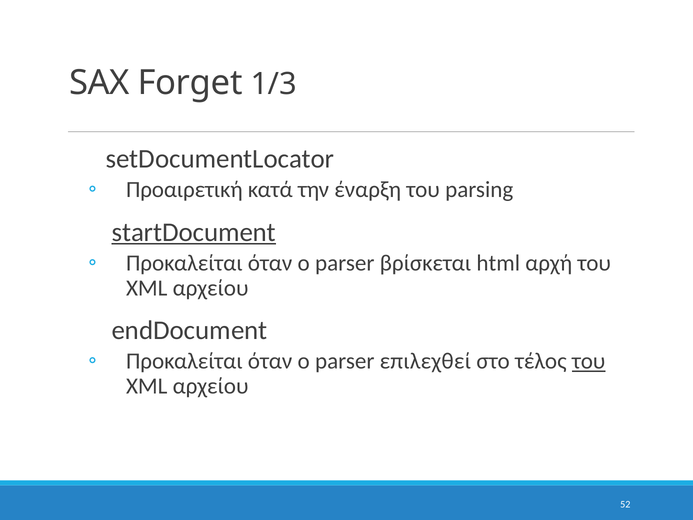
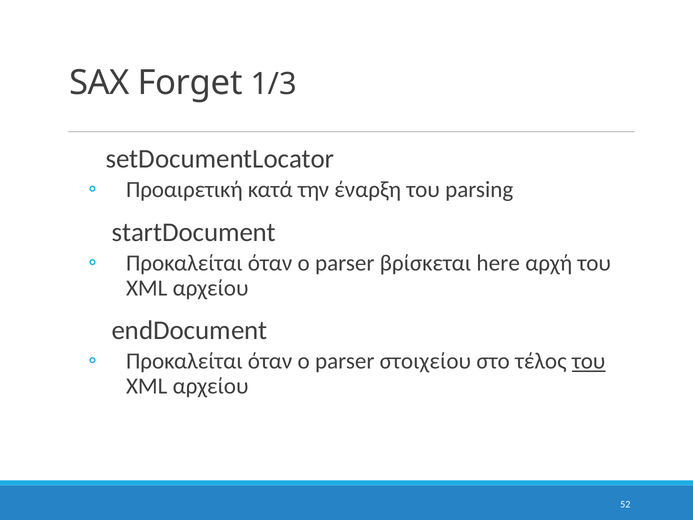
startDocument underline: present -> none
html: html -> here
επιλεχθεί: επιλεχθεί -> στοιχείου
